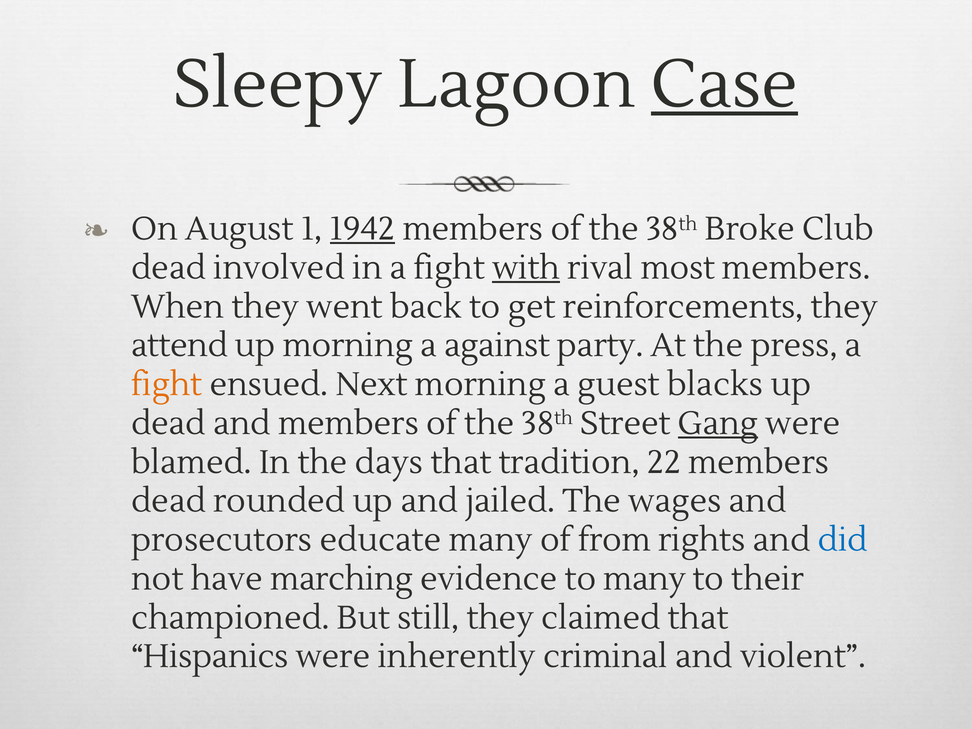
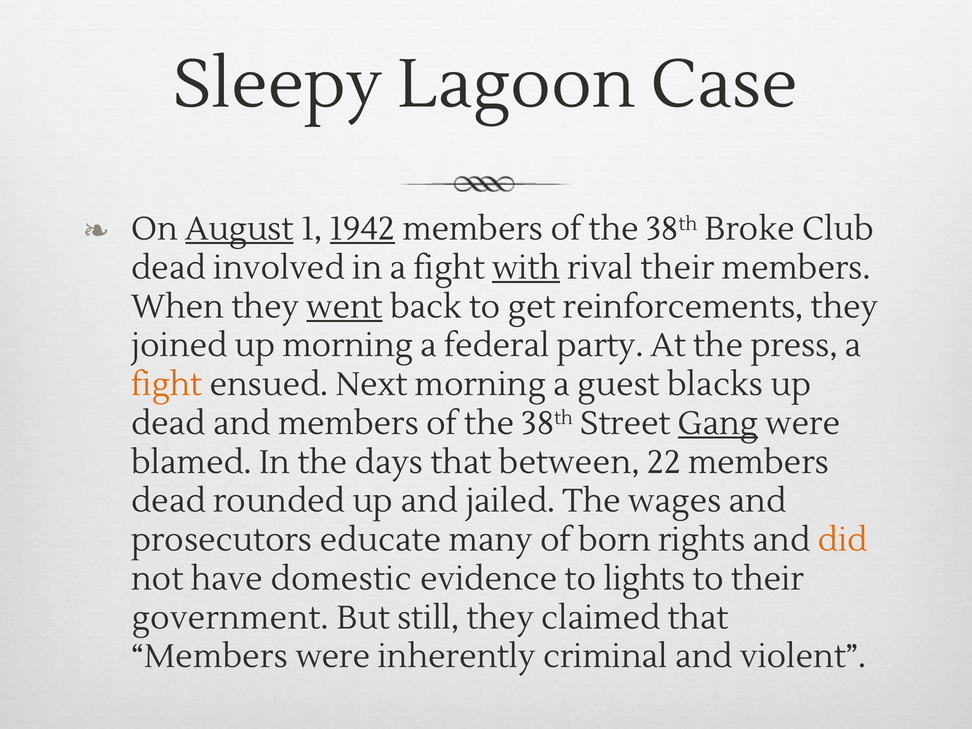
Case underline: present -> none
August underline: none -> present
rival most: most -> their
went underline: none -> present
attend: attend -> joined
against: against -> federal
tradition: tradition -> between
from: from -> born
did colour: blue -> orange
marching: marching -> domestic
to many: many -> lights
championed: championed -> government
Hispanics at (210, 657): Hispanics -> Members
